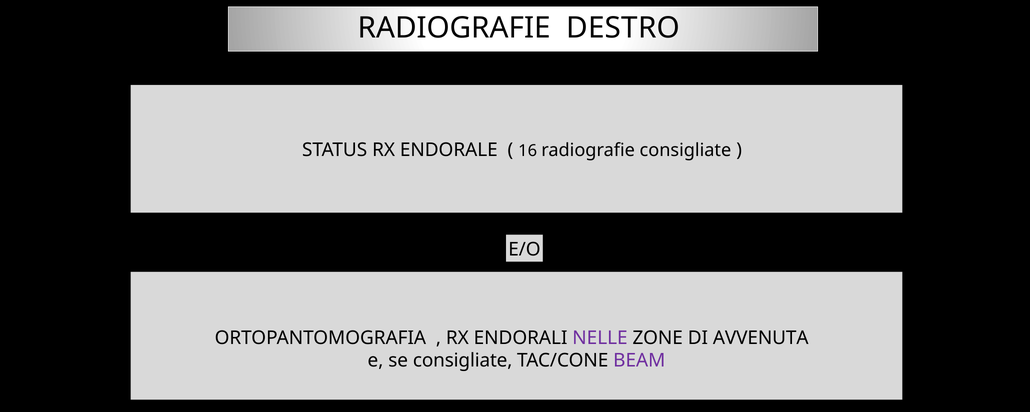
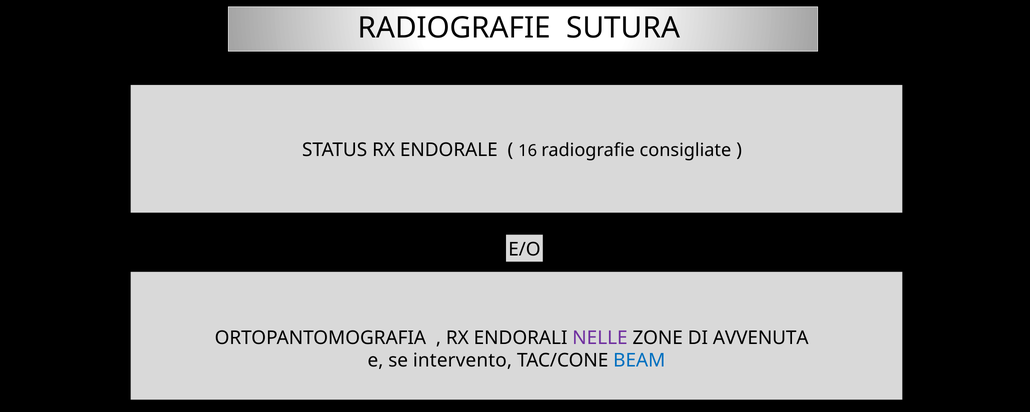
DESTRO: DESTRO -> SUTURA
se consigliate: consigliate -> intervento
BEAM colour: purple -> blue
